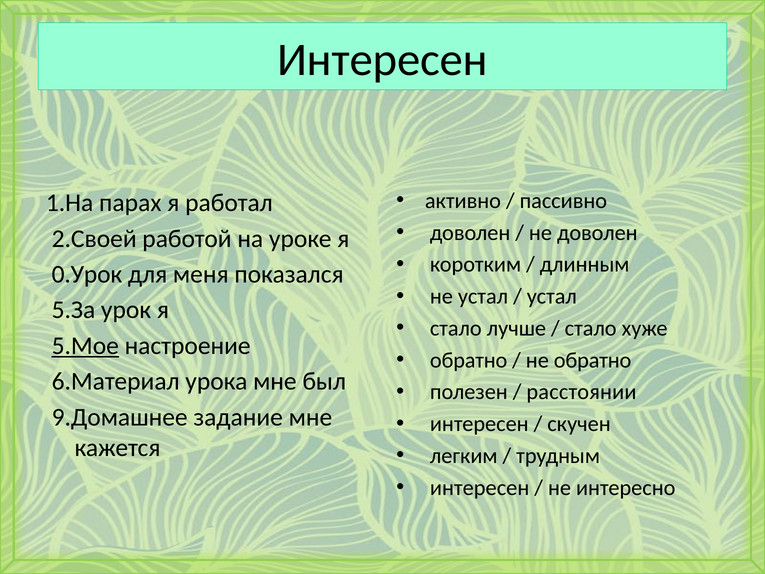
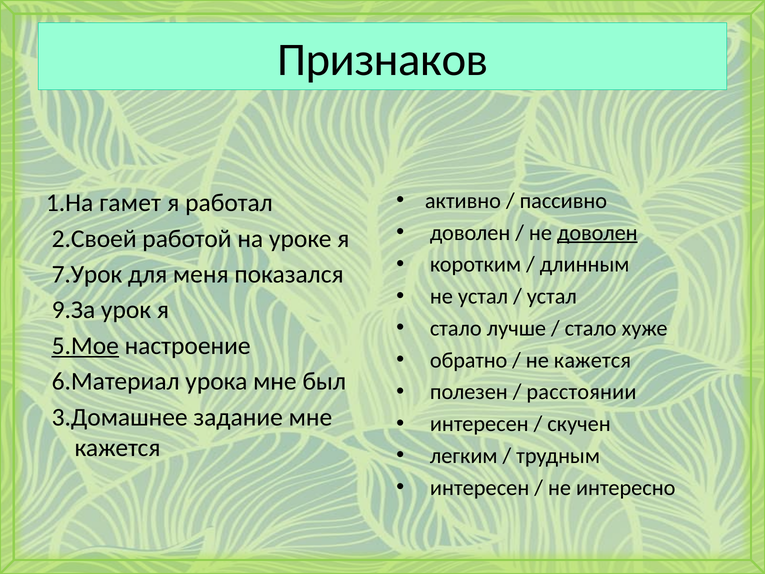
Интересен at (383, 60): Интересен -> Признаков
парах: парах -> гамет
доволен at (597, 233) underline: none -> present
0.Урок: 0.Урок -> 7.Урок
5.За: 5.За -> 9.За
не обратно: обратно -> кажется
9.Домашнее: 9.Домашнее -> 3.Домашнее
